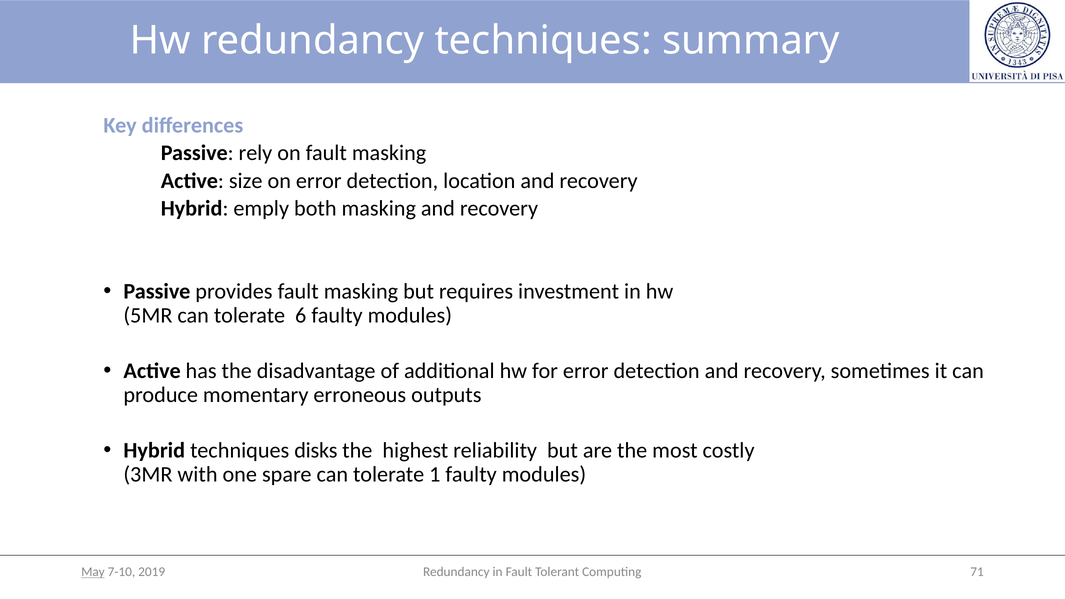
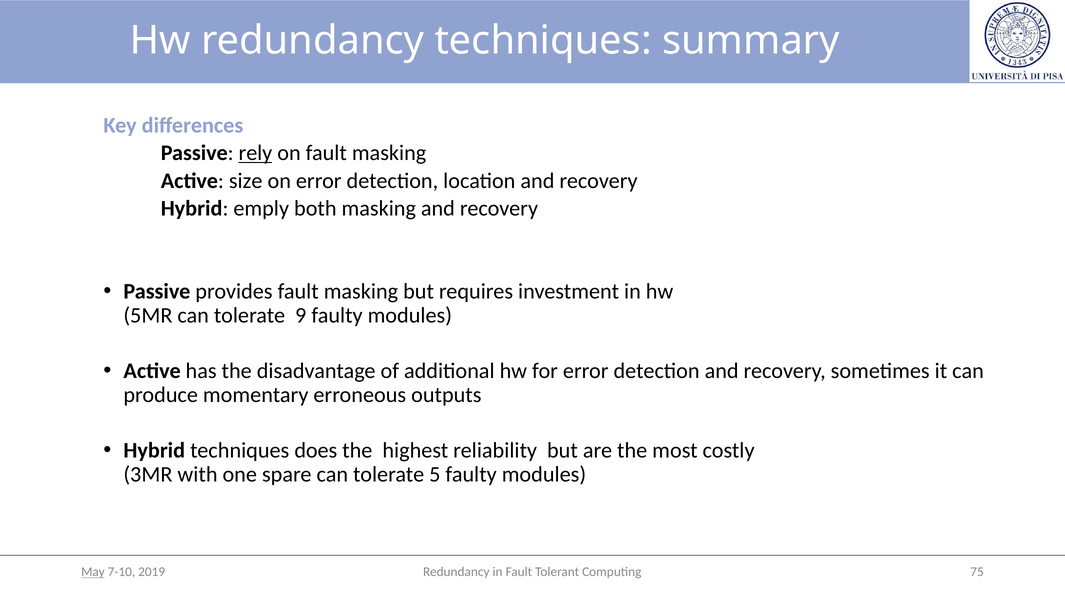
rely underline: none -> present
6: 6 -> 9
disks: disks -> does
1: 1 -> 5
71: 71 -> 75
